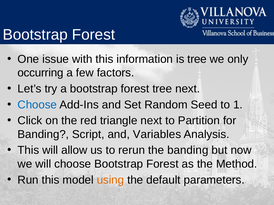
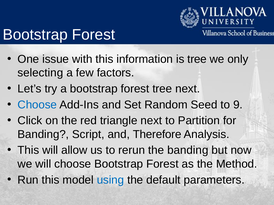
occurring: occurring -> selecting
1: 1 -> 9
Variables: Variables -> Therefore
using colour: orange -> blue
